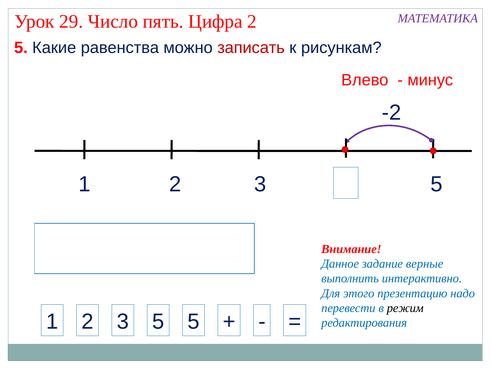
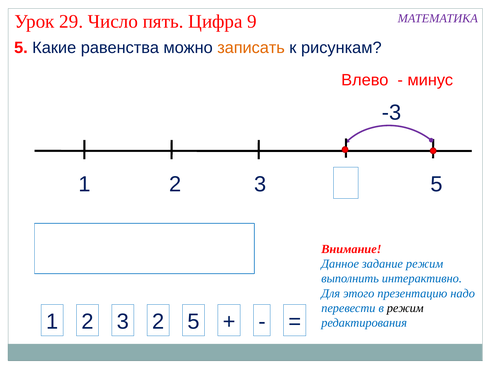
Цифра 2: 2 -> 9
записать colour: red -> orange
-2: -2 -> -3
задание верные: верные -> режим
2 3 5: 5 -> 2
